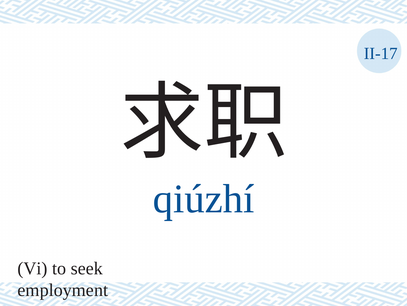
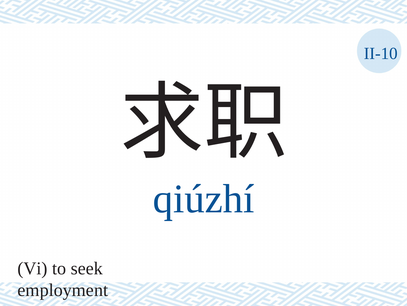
II-17: II-17 -> II-10
